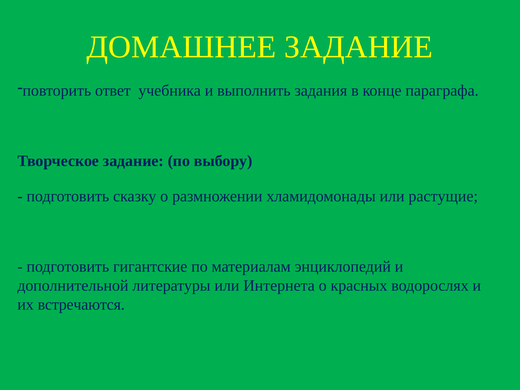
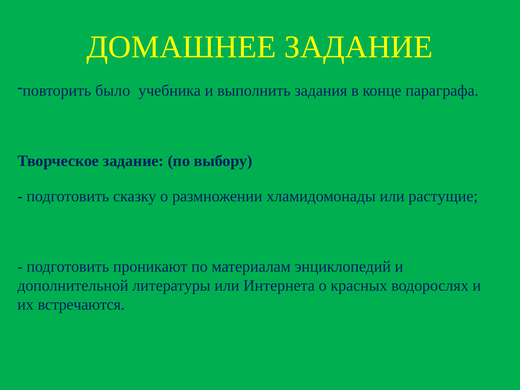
ответ: ответ -> было
гигантские: гигантские -> проникают
